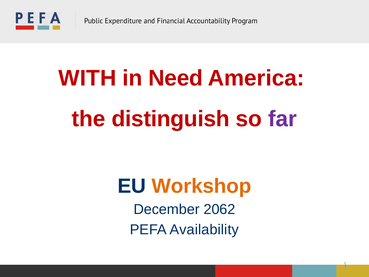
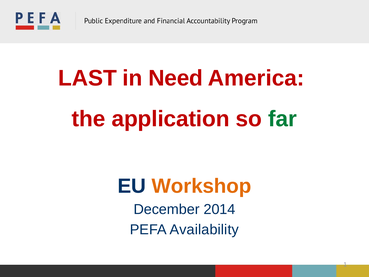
WITH: WITH -> LAST
distinguish: distinguish -> application
far colour: purple -> green
2062: 2062 -> 2014
